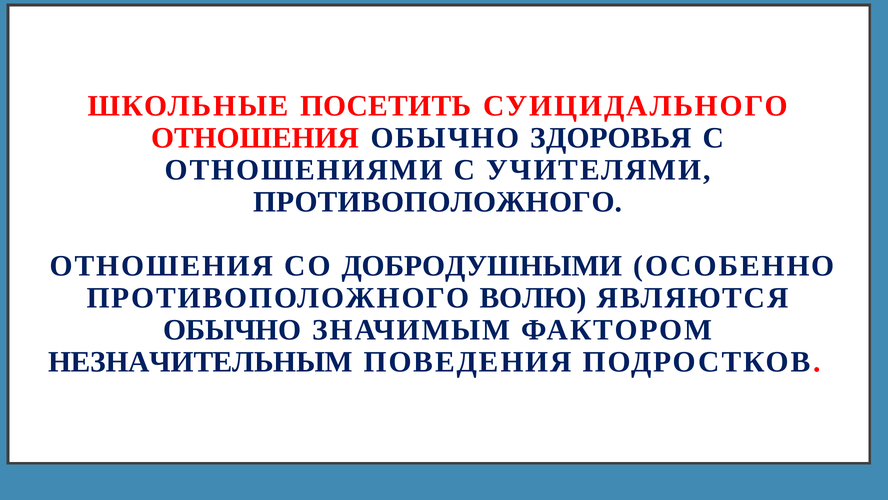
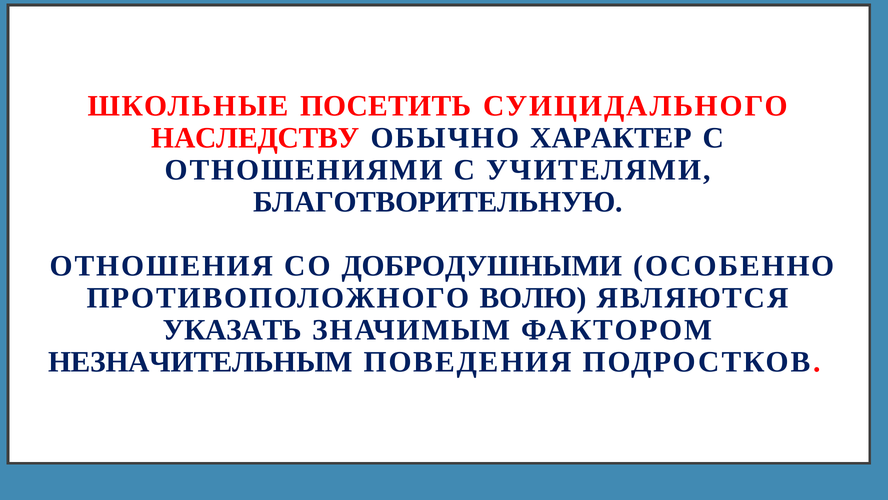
ОТНОШЕНИЯ at (255, 138): ОТНОШЕНИЯ -> НАСЛЕДСТВУ
ЗДОРОВЬЯ: ЗДОРОВЬЯ -> ХАРАКТЕР
ПРОТИВОПОЛОЖНОГО at (438, 202): ПРОТИВОПОЛОЖНОГО -> БЛАГОТВОРИТЕЛЬНУЮ
ОБЫЧНО at (232, 330): ОБЫЧНО -> УКАЗАТЬ
